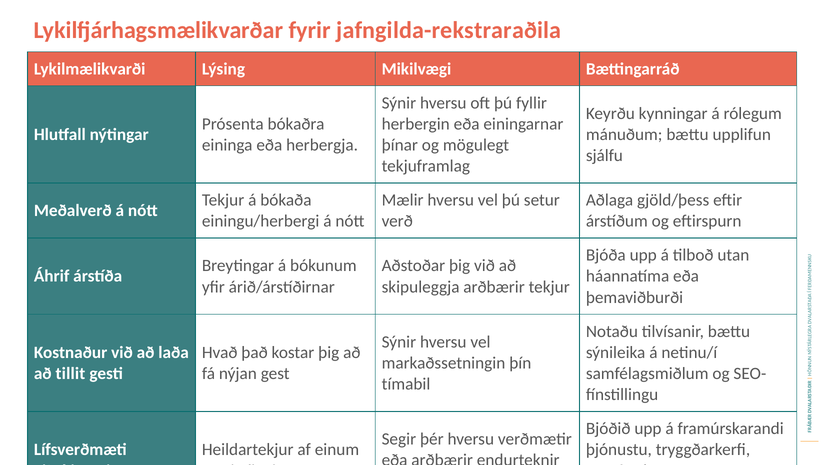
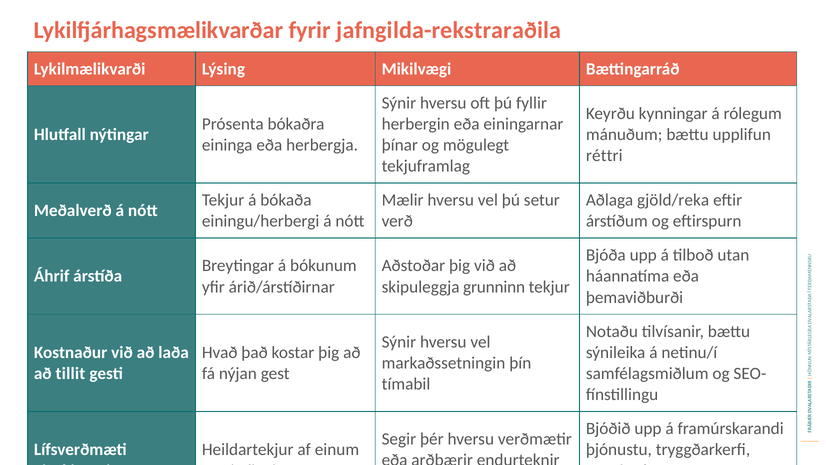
sjálfu: sjálfu -> réttri
gjöld/þess: gjöld/þess -> gjöld/reka
skipuleggja arðbærir: arðbærir -> grunninn
